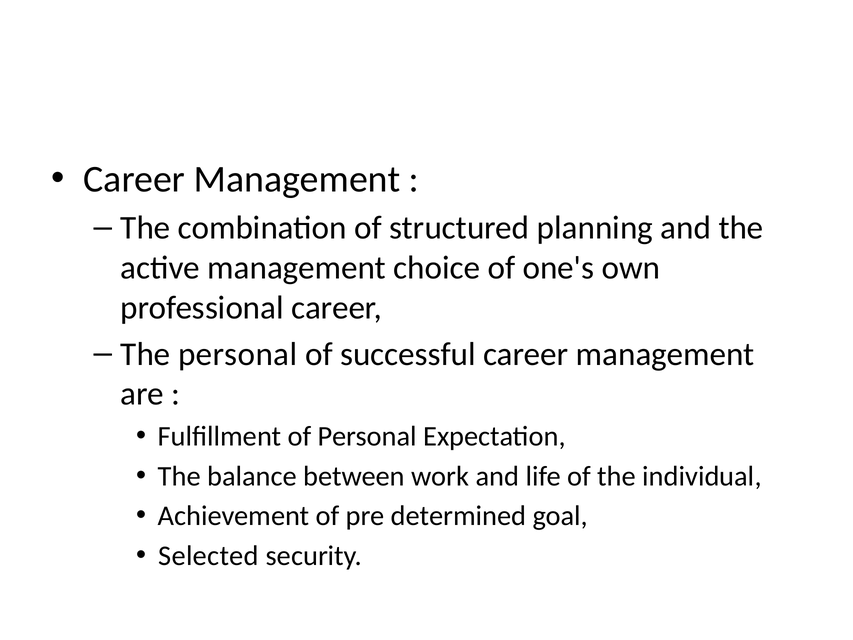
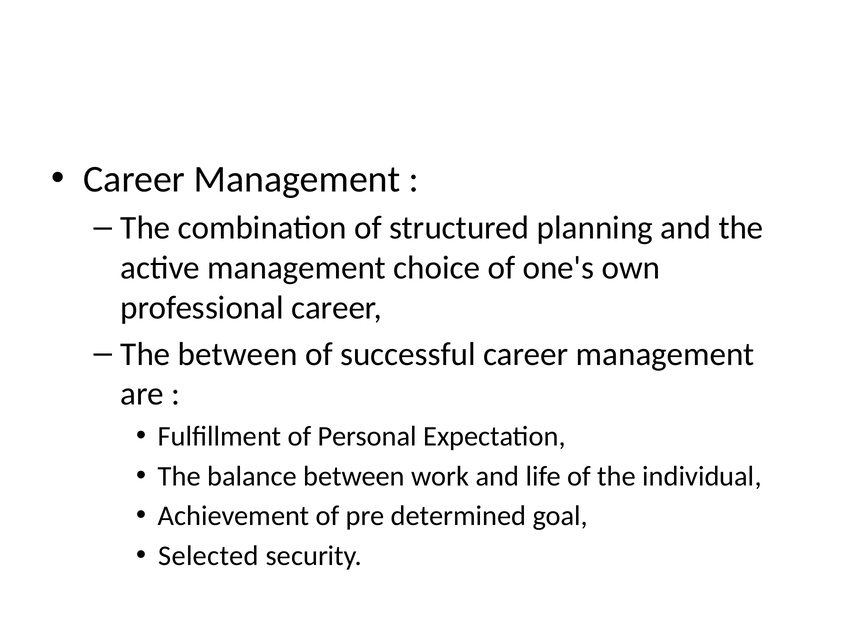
The personal: personal -> between
